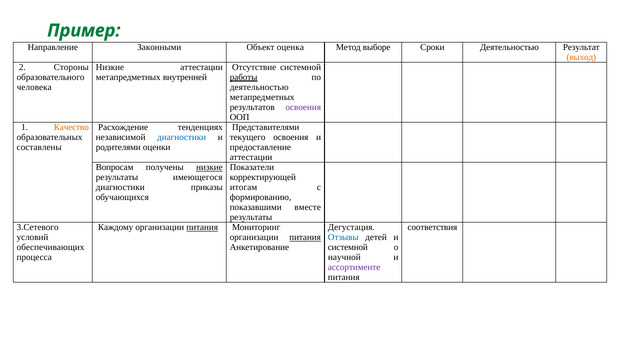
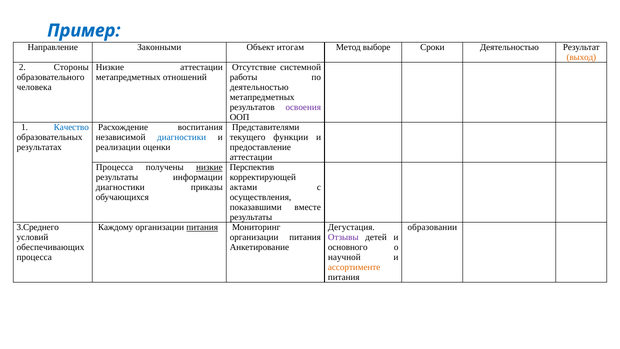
Пример colour: green -> blue
оценка: оценка -> итогам
внутренней: внутренней -> отношений
работы underline: present -> none
Качество colour: orange -> blue
тенденциях: тенденциях -> воспитания
текущего освоения: освоения -> функции
составлены: составлены -> результатах
родителями: родителями -> реализации
Вопросам at (115, 167): Вопросам -> Процесса
Показатели: Показатели -> Перспектив
имеющегося: имеющегося -> информации
итогам: итогам -> актами
формированию: формированию -> осуществления
3.Сетевого: 3.Сетевого -> 3.Среднего
соответствия: соответствия -> образовании
питания at (305, 237) underline: present -> none
Отзывы colour: blue -> purple
системной at (348, 247): системной -> основного
ассортименте colour: purple -> orange
